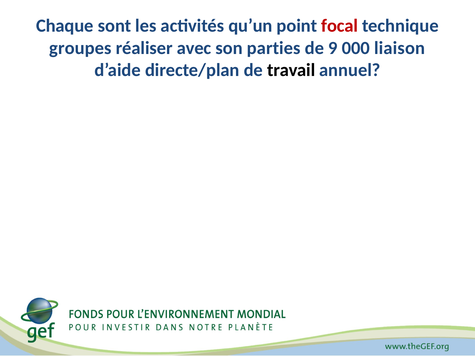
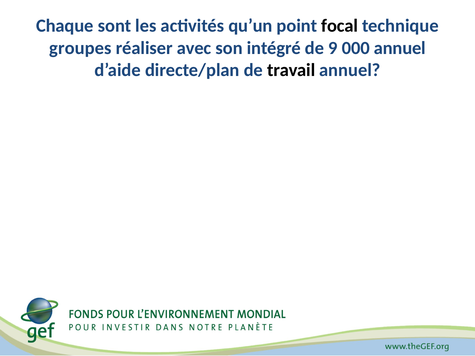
focal colour: red -> black
parties: parties -> intégré
000 liaison: liaison -> annuel
